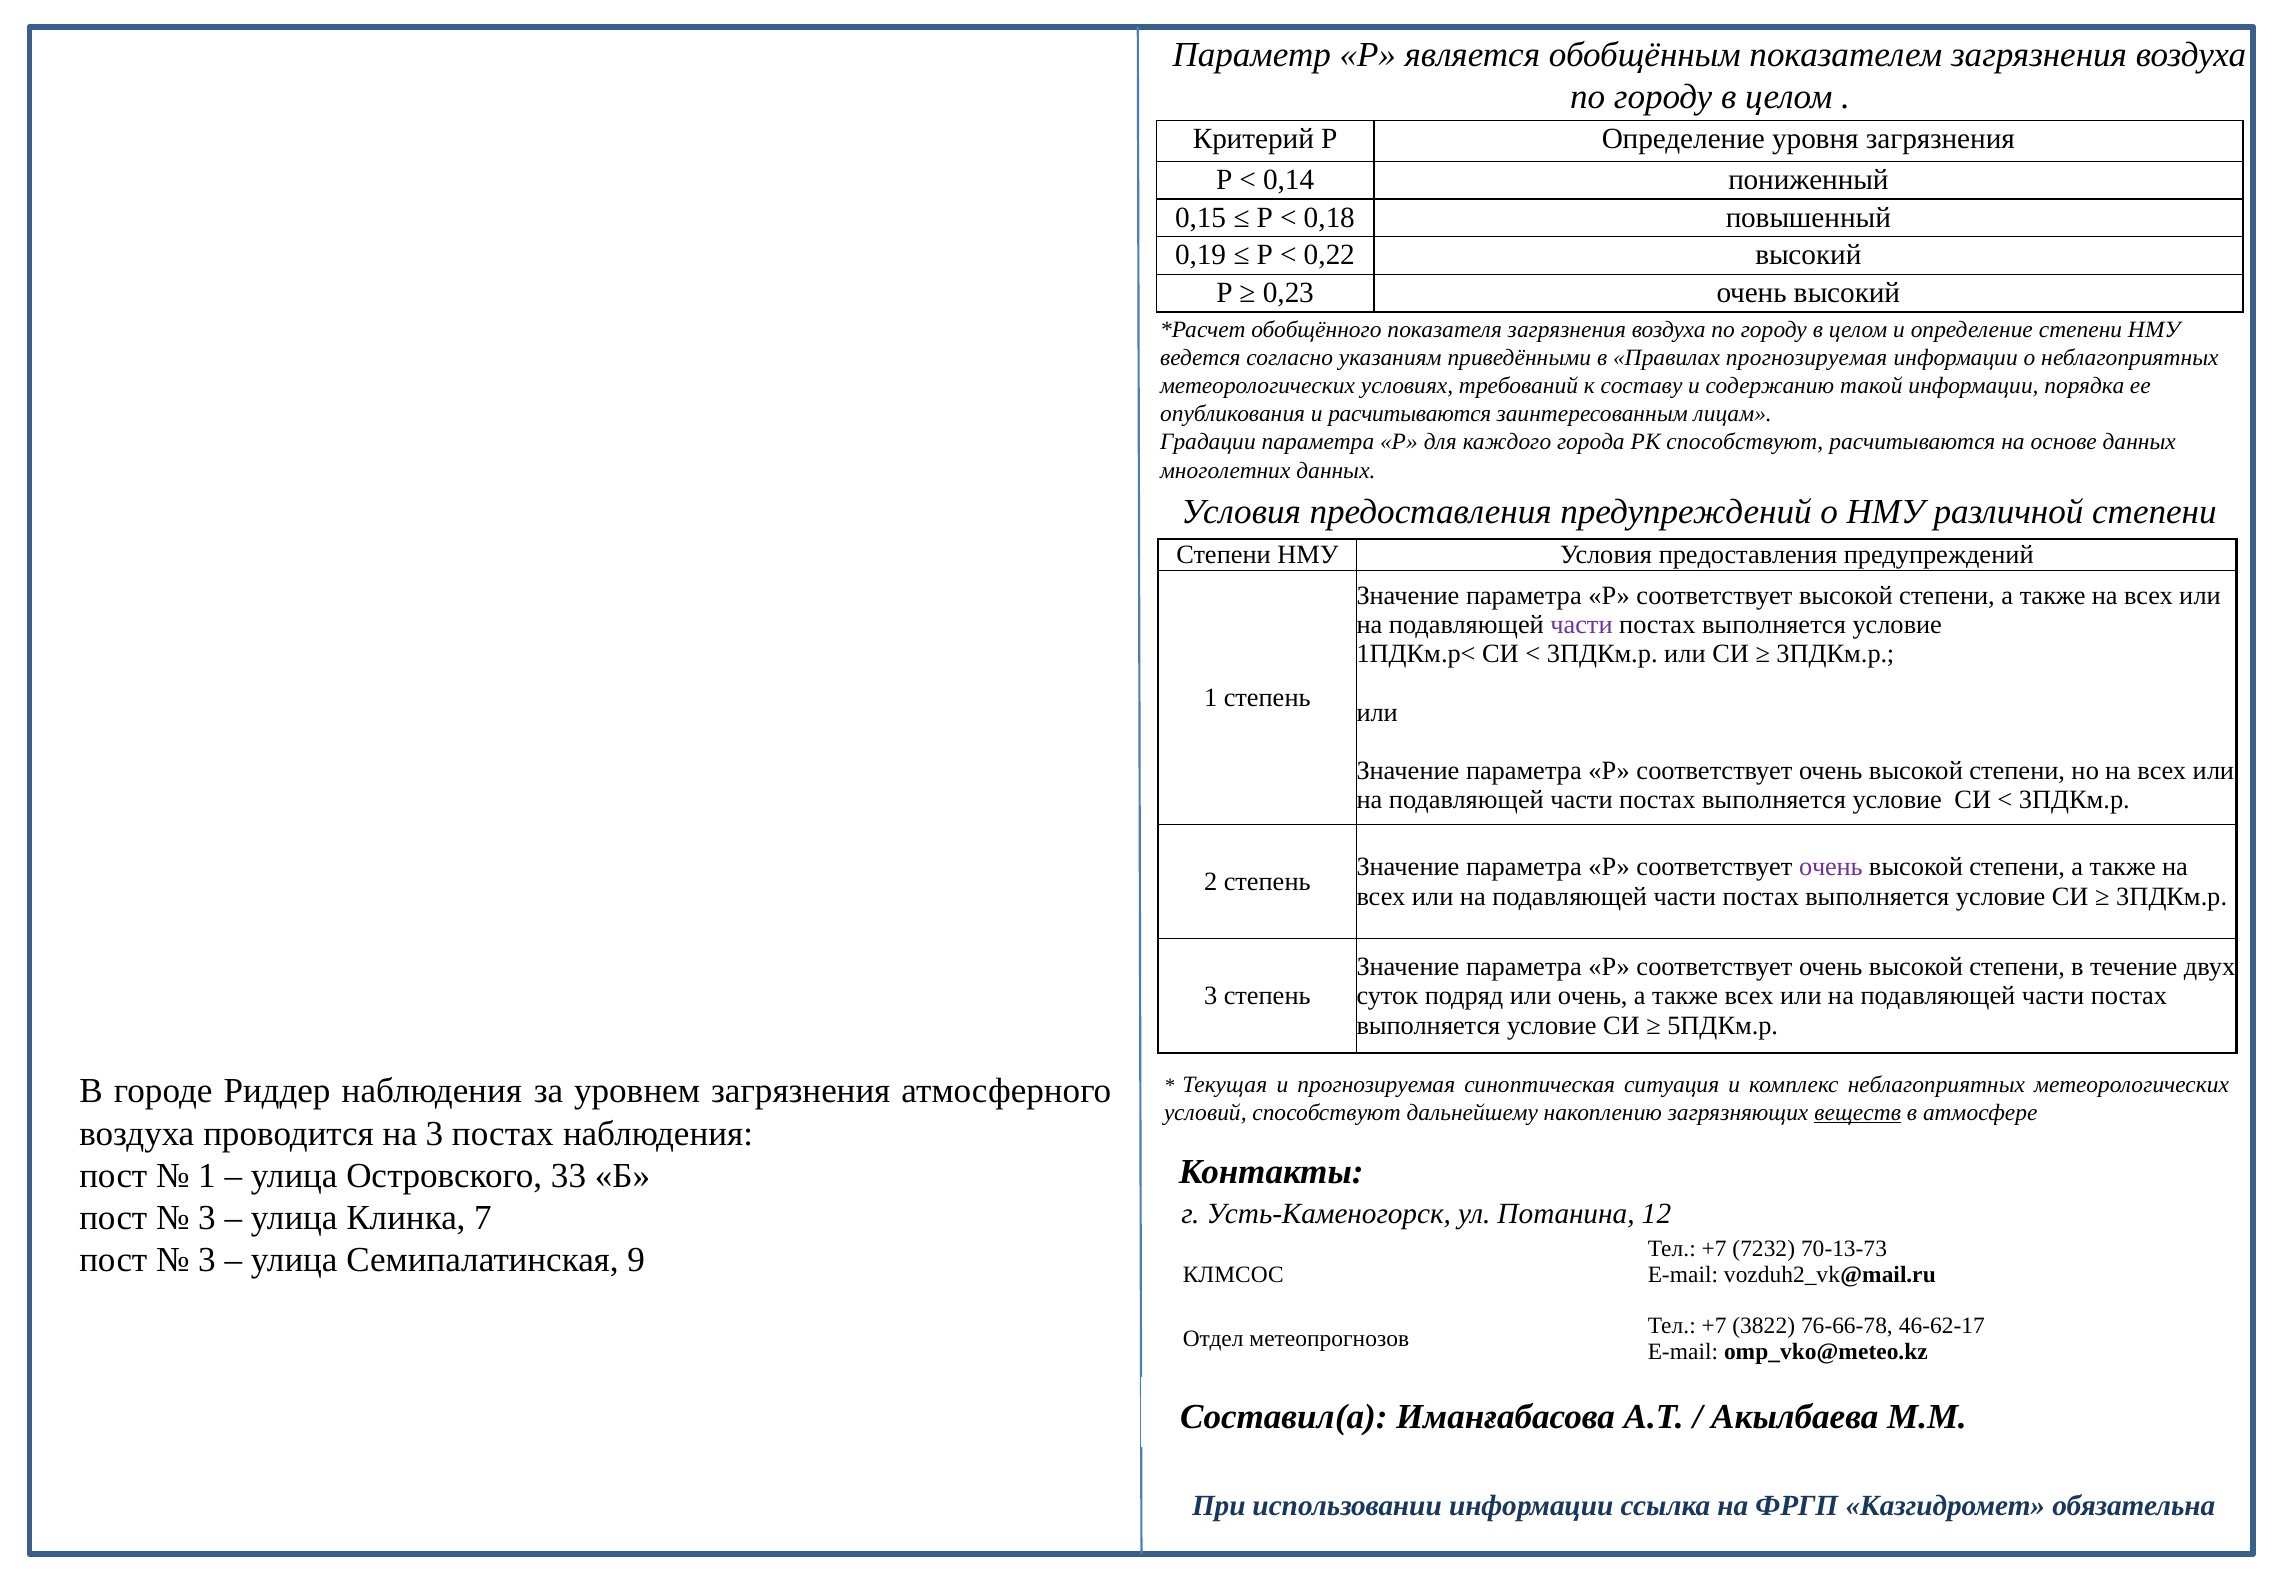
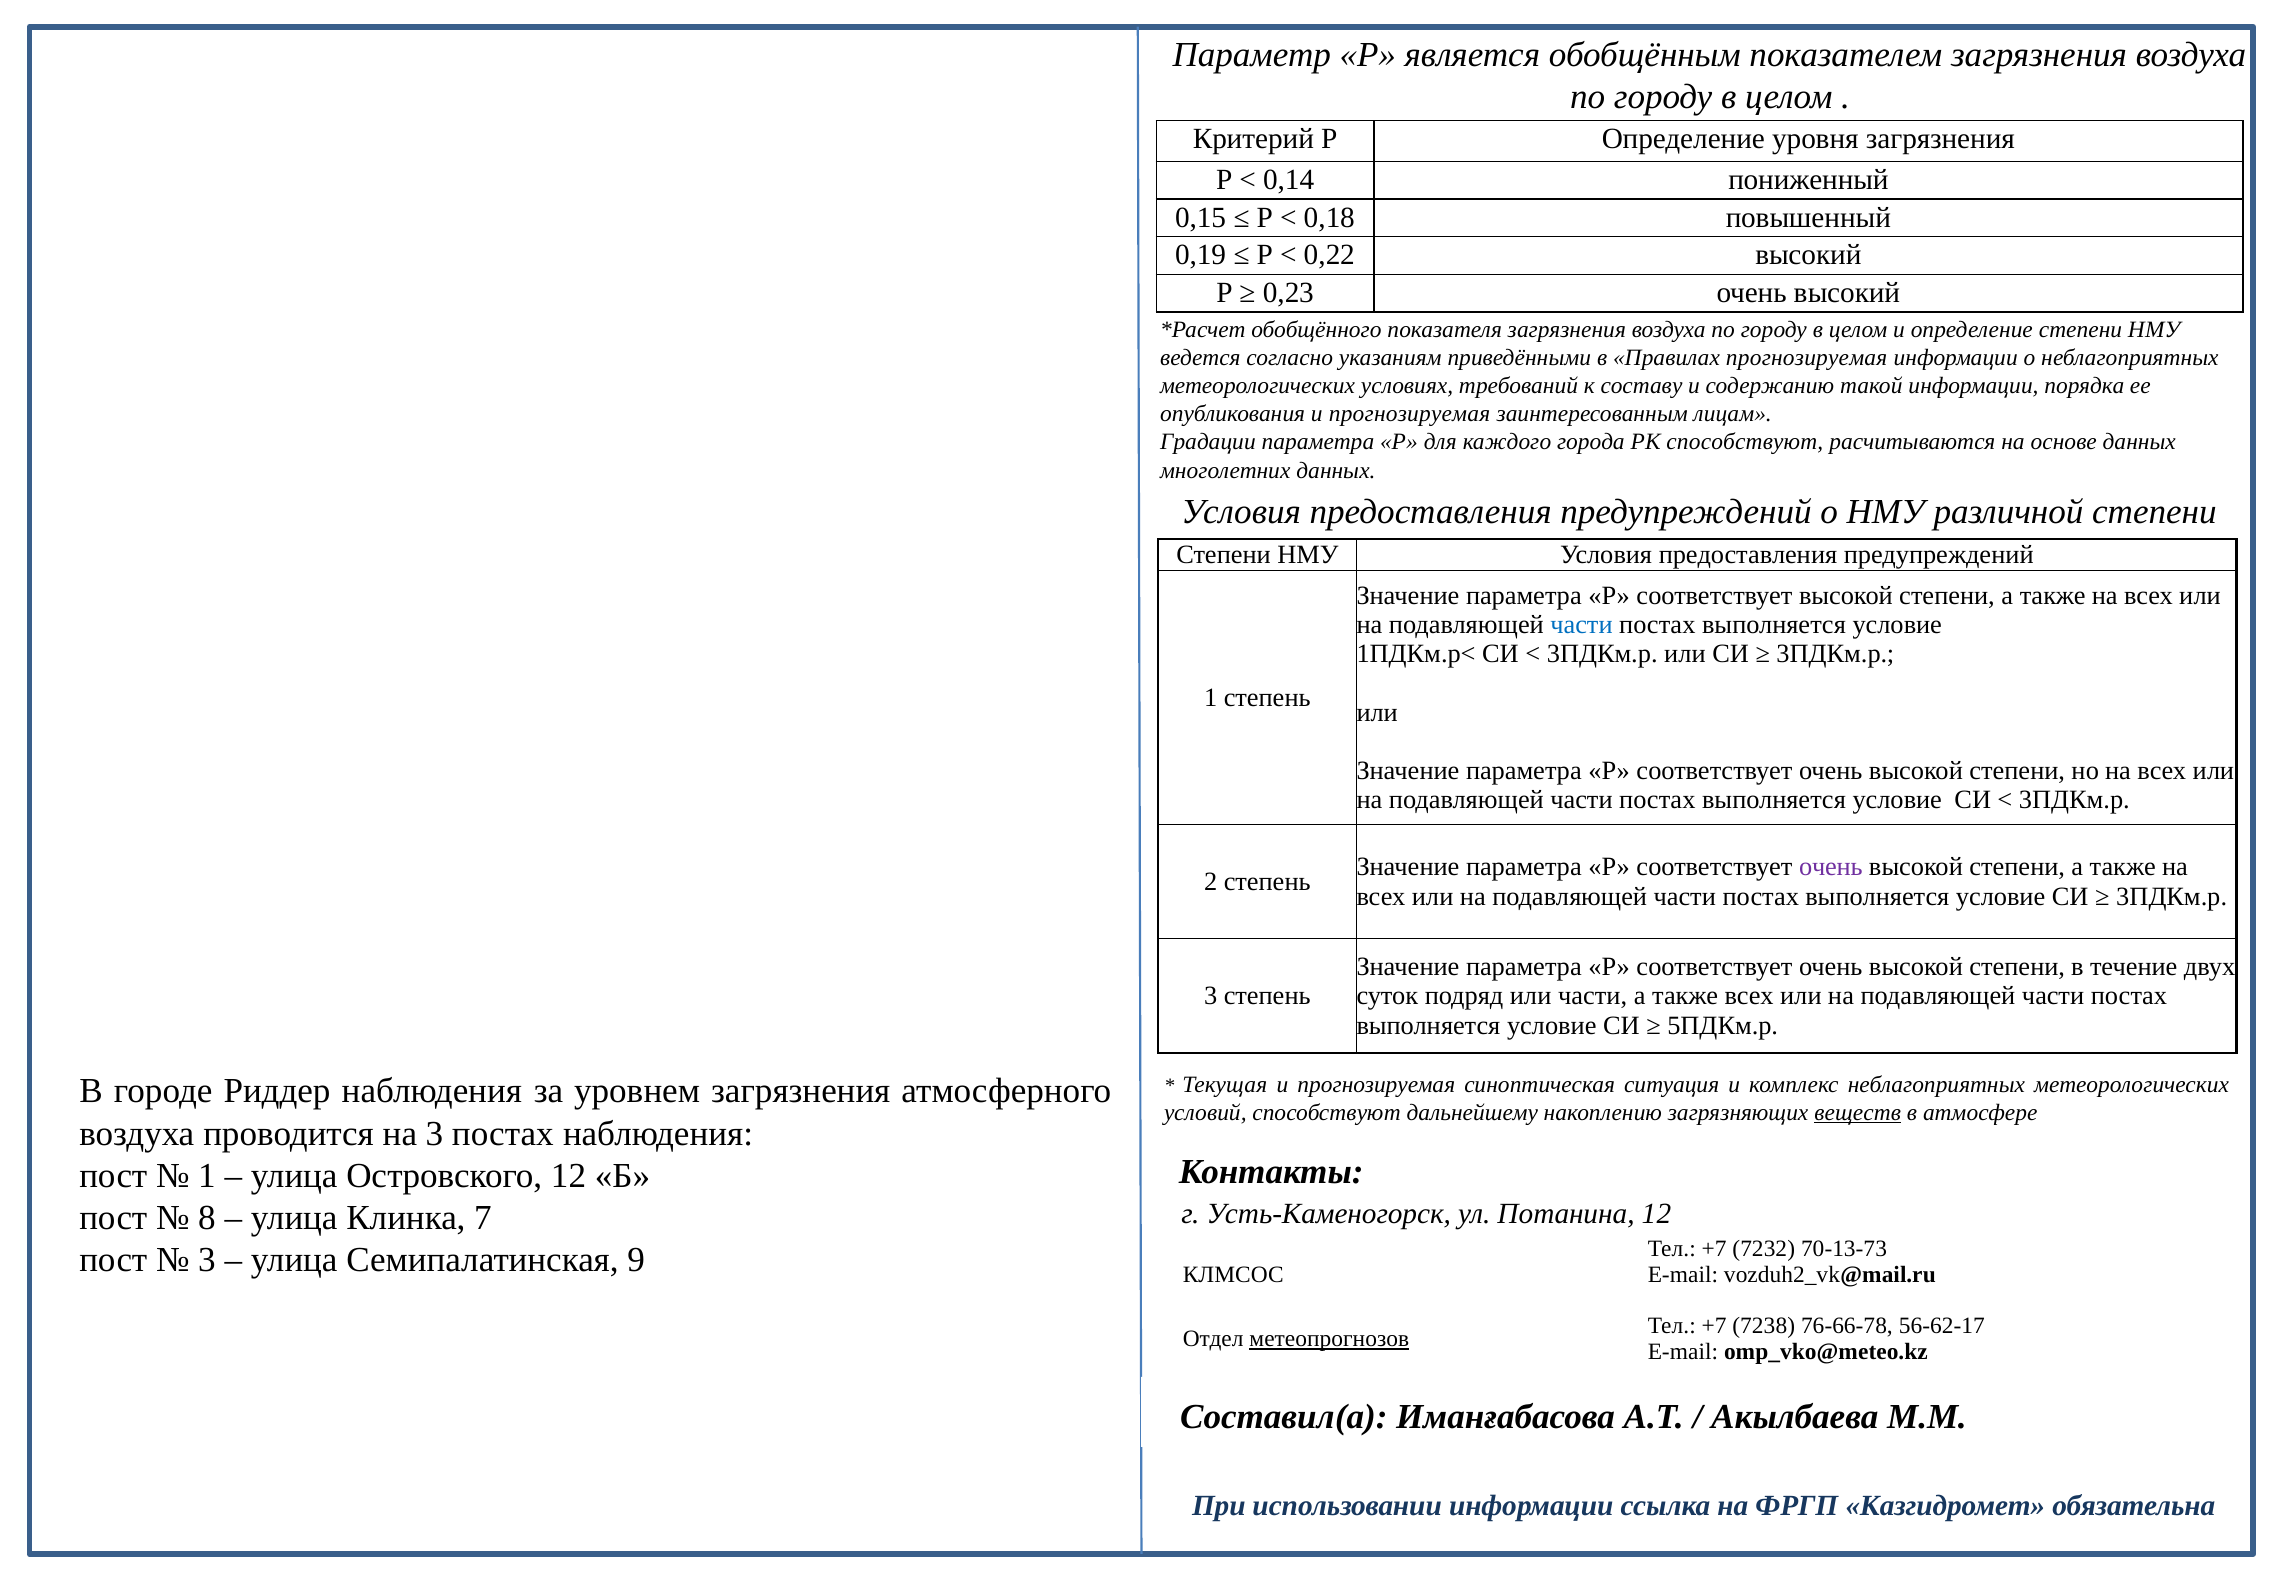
опубликования и расчитываются: расчитываются -> прогнозируемая
части at (1582, 625) colour: purple -> blue
или очень: очень -> части
Островского 33: 33 -> 12
3 at (207, 1217): 3 -> 8
3822: 3822 -> 7238
46-62-17: 46-62-17 -> 56-62-17
метеопрогнозов underline: none -> present
